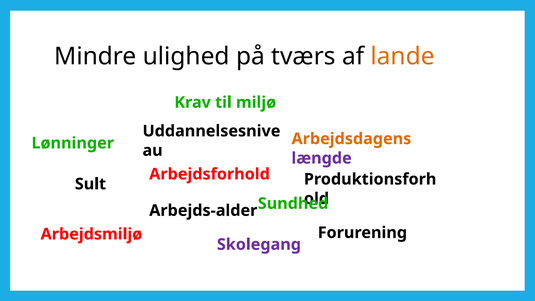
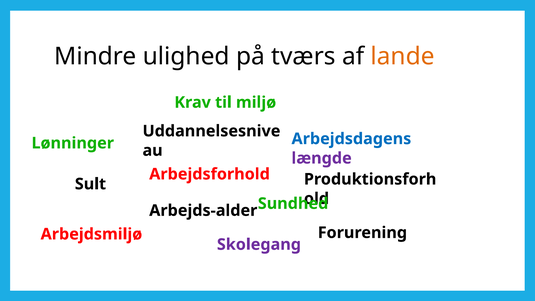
Arbejdsdagens colour: orange -> blue
